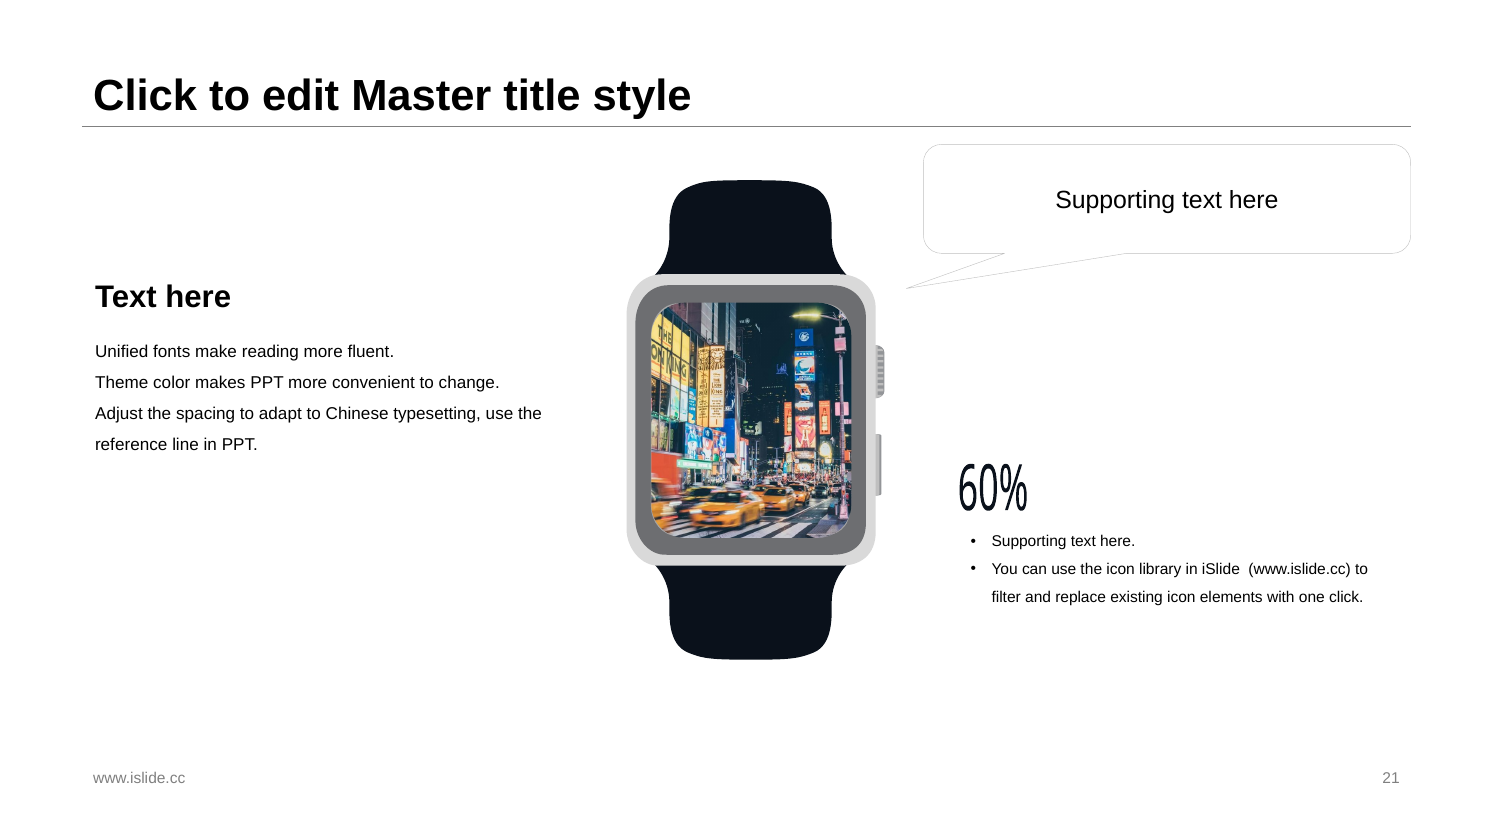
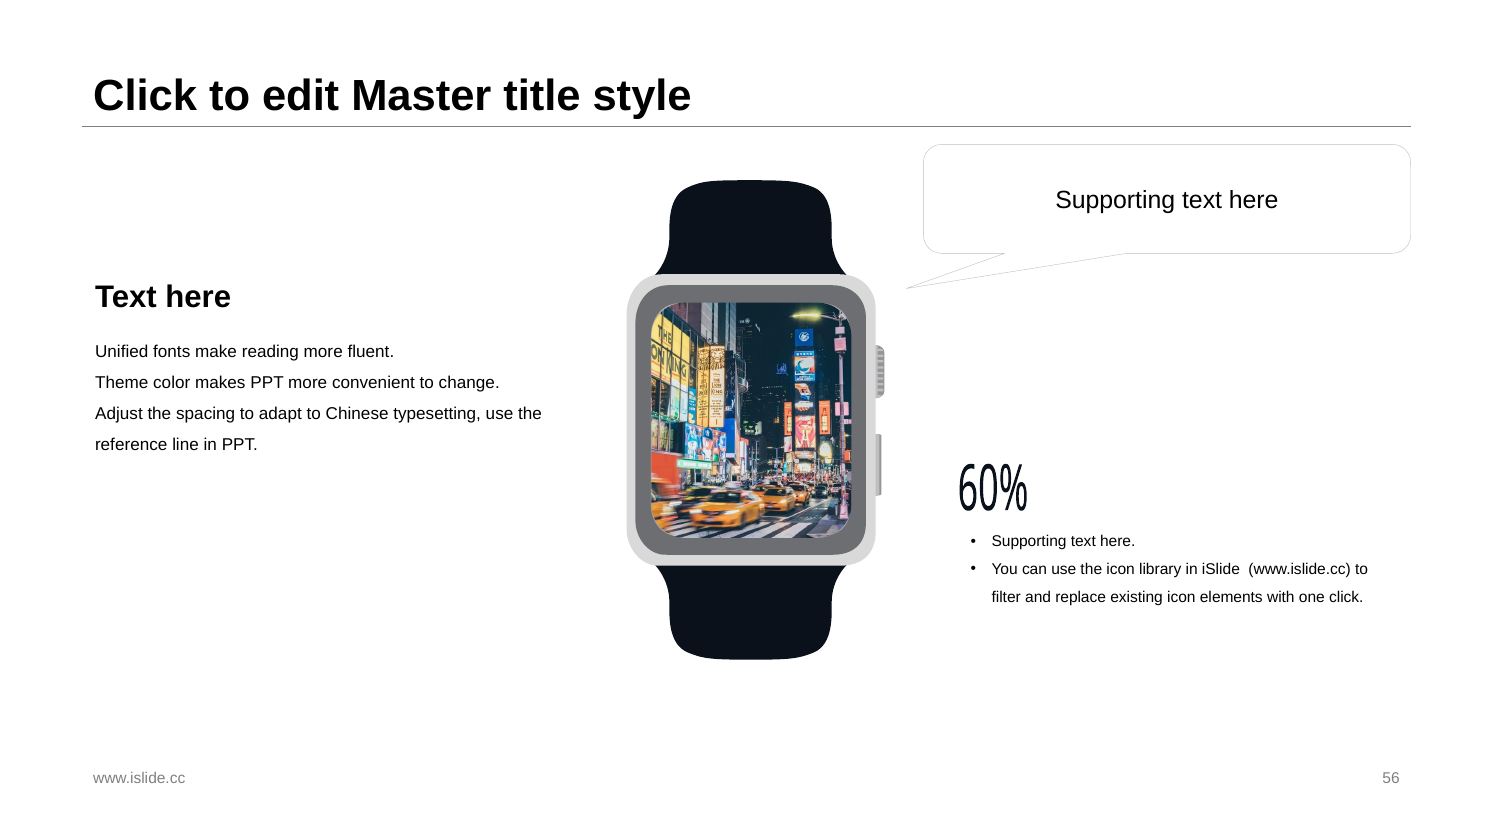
21: 21 -> 56
